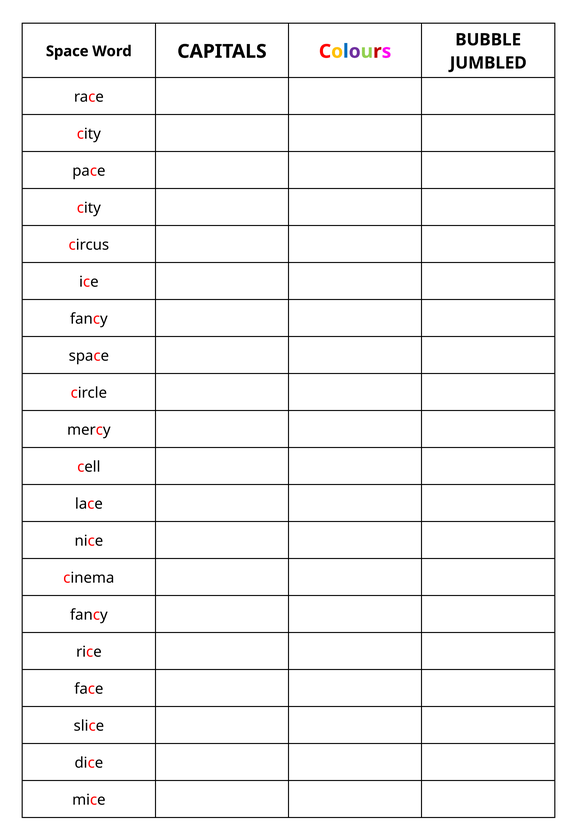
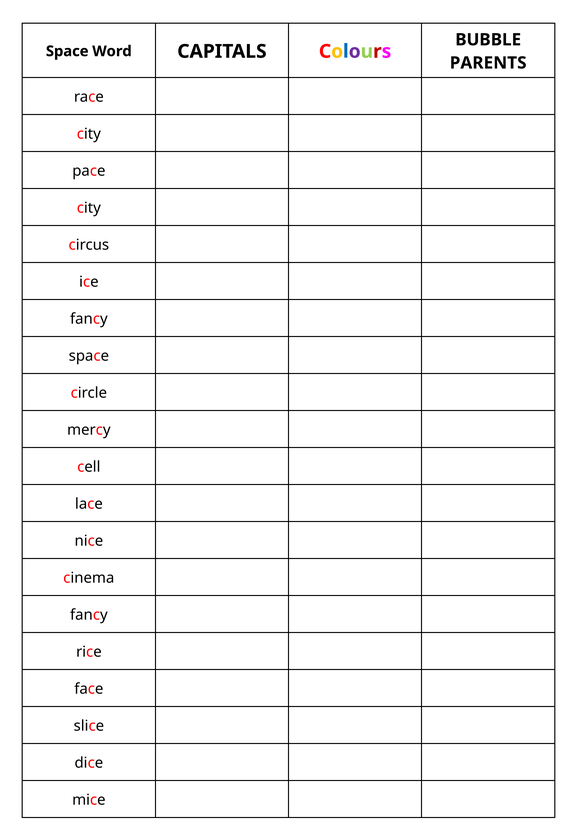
JUMBLED: JUMBLED -> PARENTS
